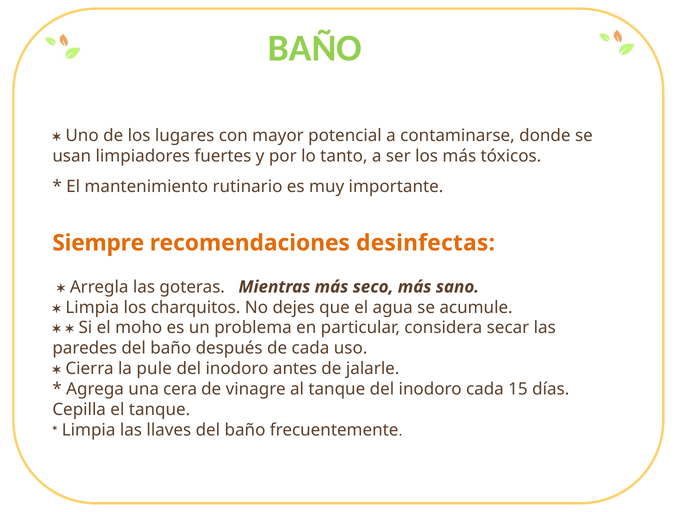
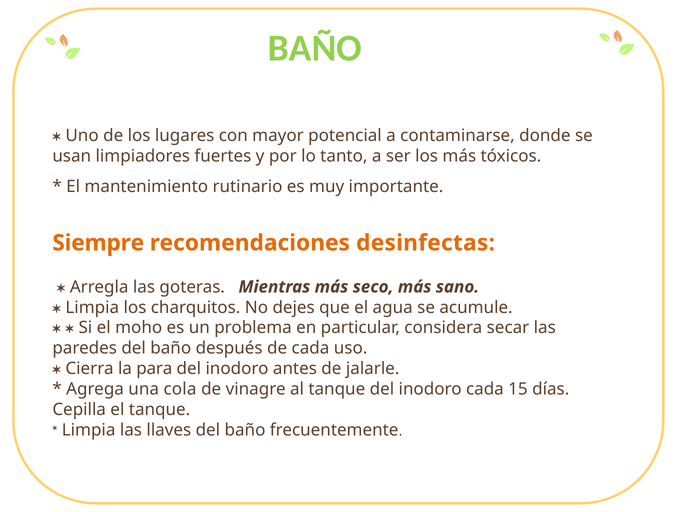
pule: pule -> para
cera: cera -> cola
